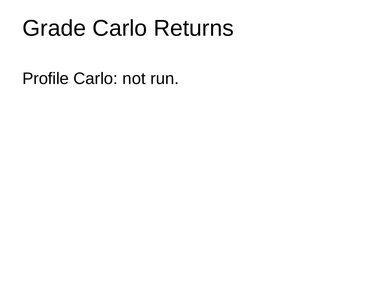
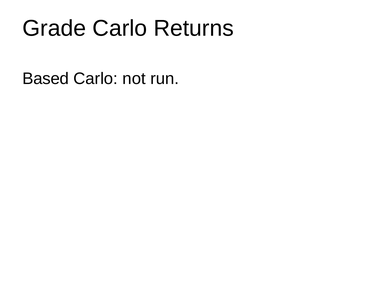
Profile: Profile -> Based
